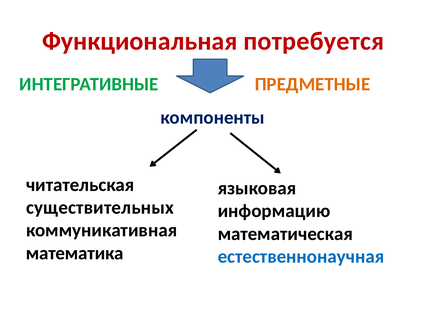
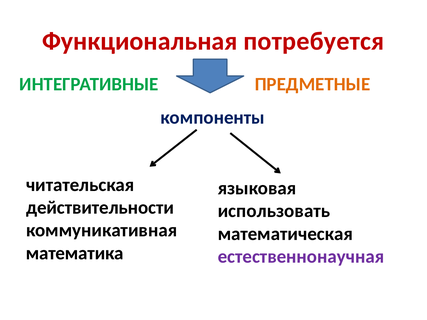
существительных: существительных -> действительности
информацию: информацию -> использовать
естественнонаучная colour: blue -> purple
